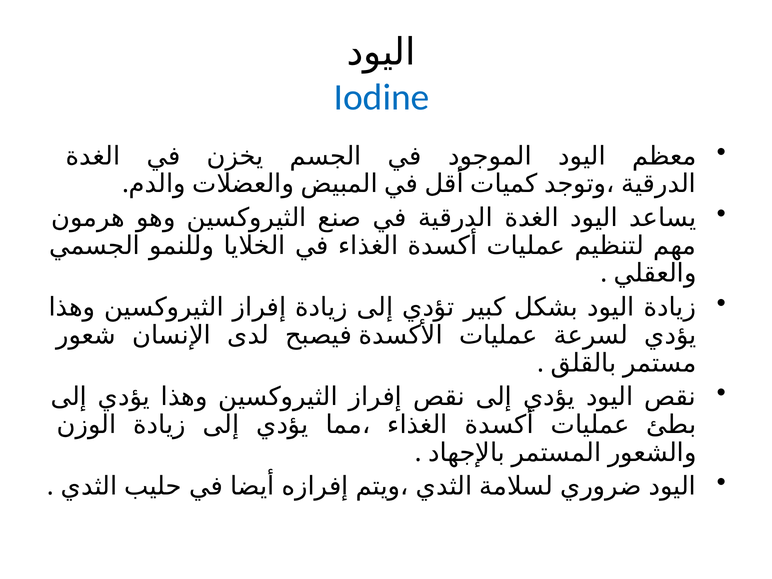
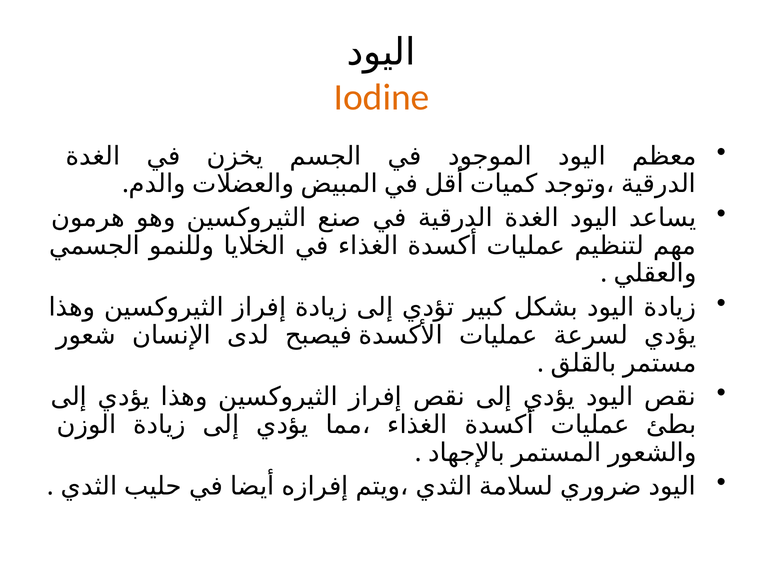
Iodine colour: blue -> orange
